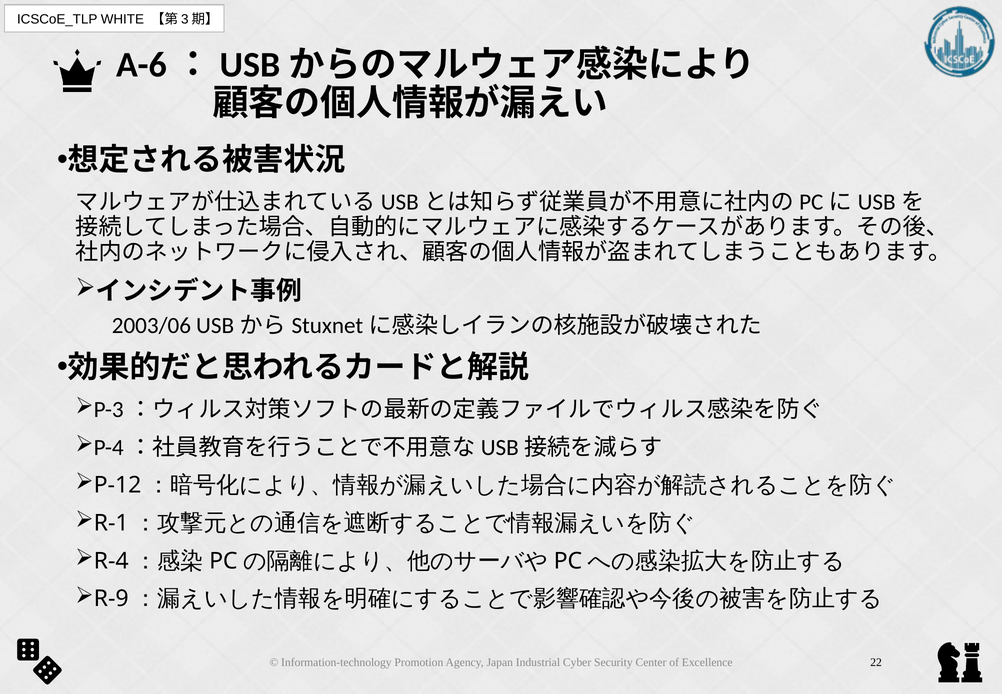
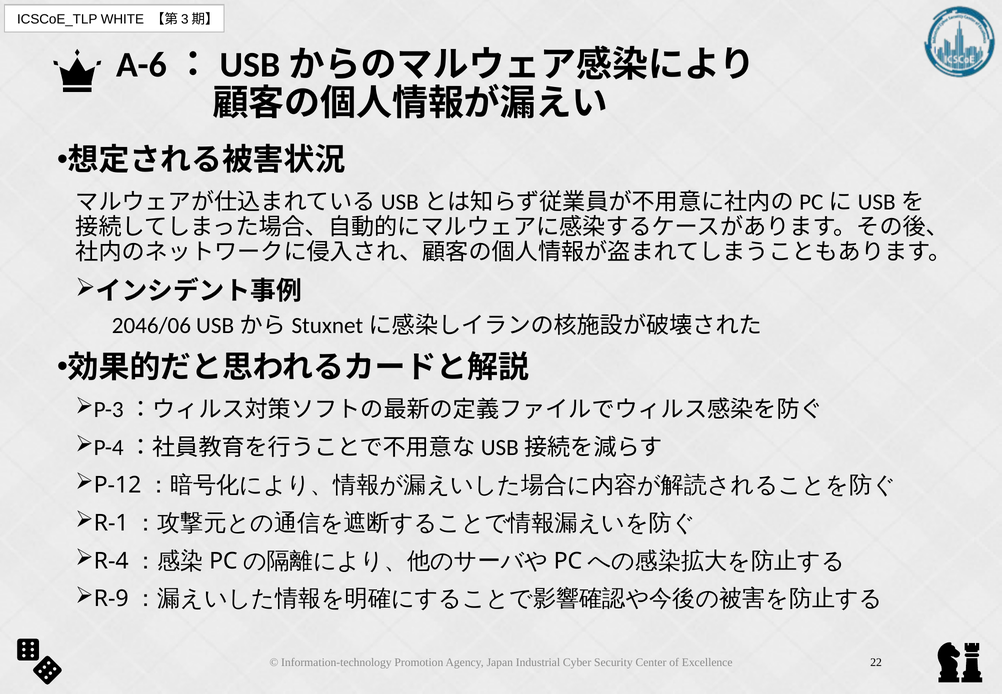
2003/06: 2003/06 -> 2046/06
